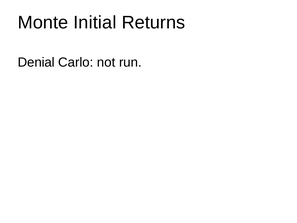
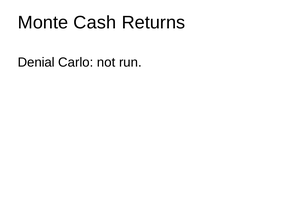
Initial: Initial -> Cash
